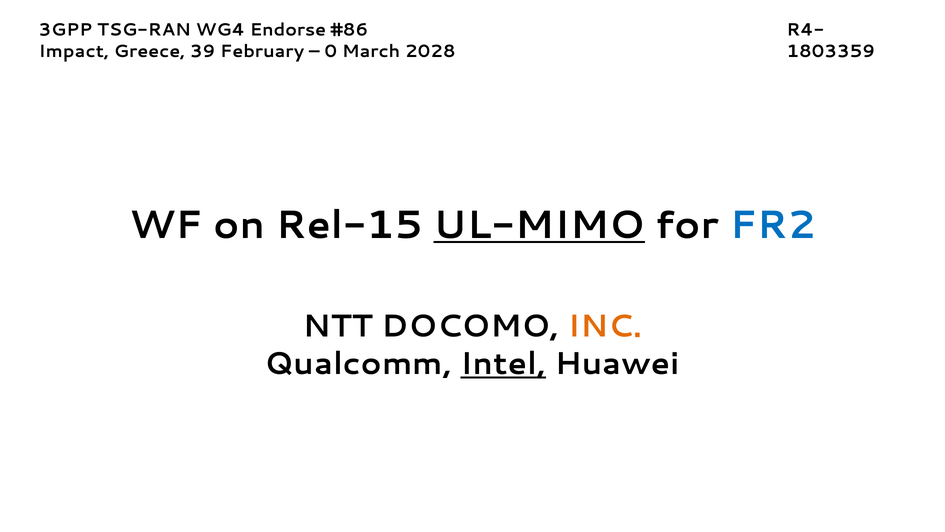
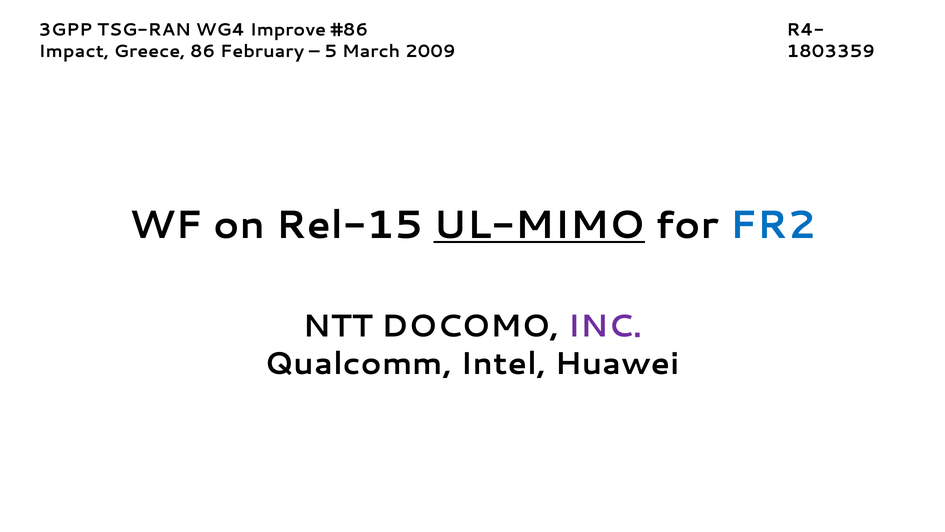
Endorse: Endorse -> Improve
39: 39 -> 86
0: 0 -> 5
2028: 2028 -> 2009
INC colour: orange -> purple
Intel underline: present -> none
